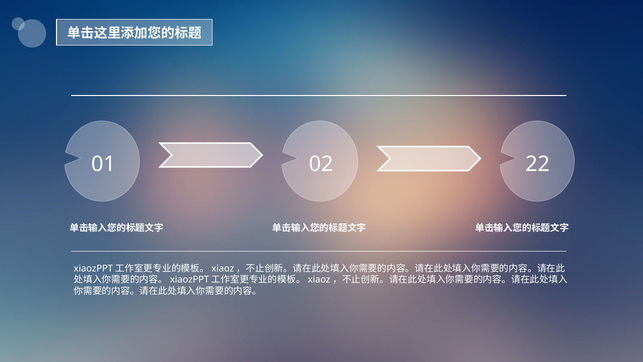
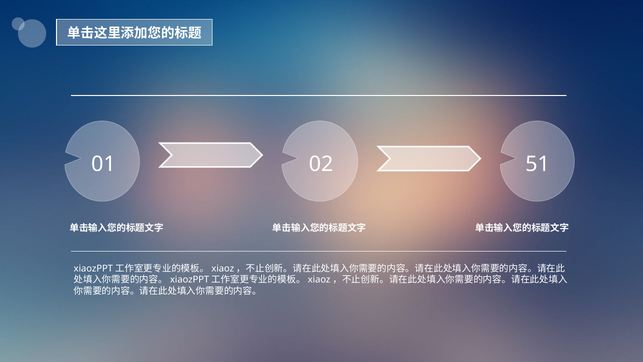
22: 22 -> 51
